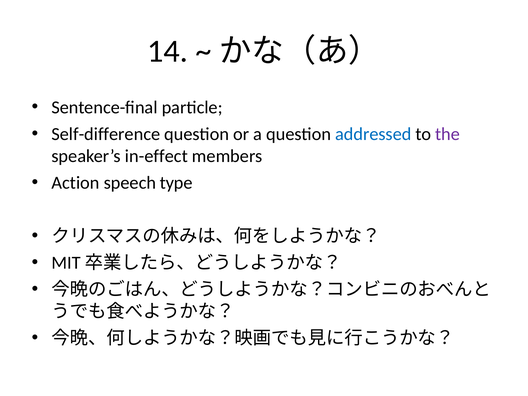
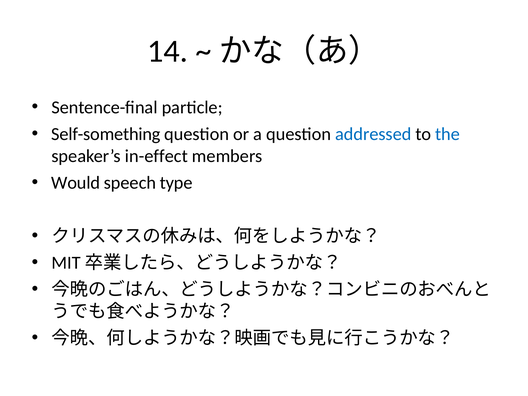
Self-difference: Self-difference -> Self-something
the colour: purple -> blue
Action: Action -> Would
